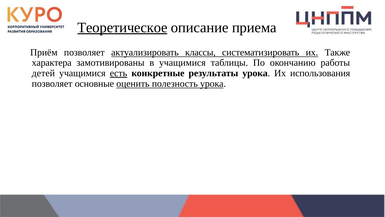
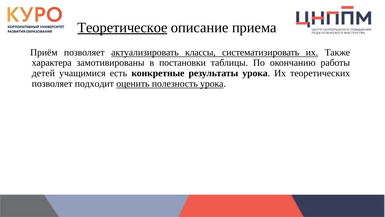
в учащимися: учащимися -> постановки
есть underline: present -> none
использования: использования -> теоретических
основные: основные -> подходит
